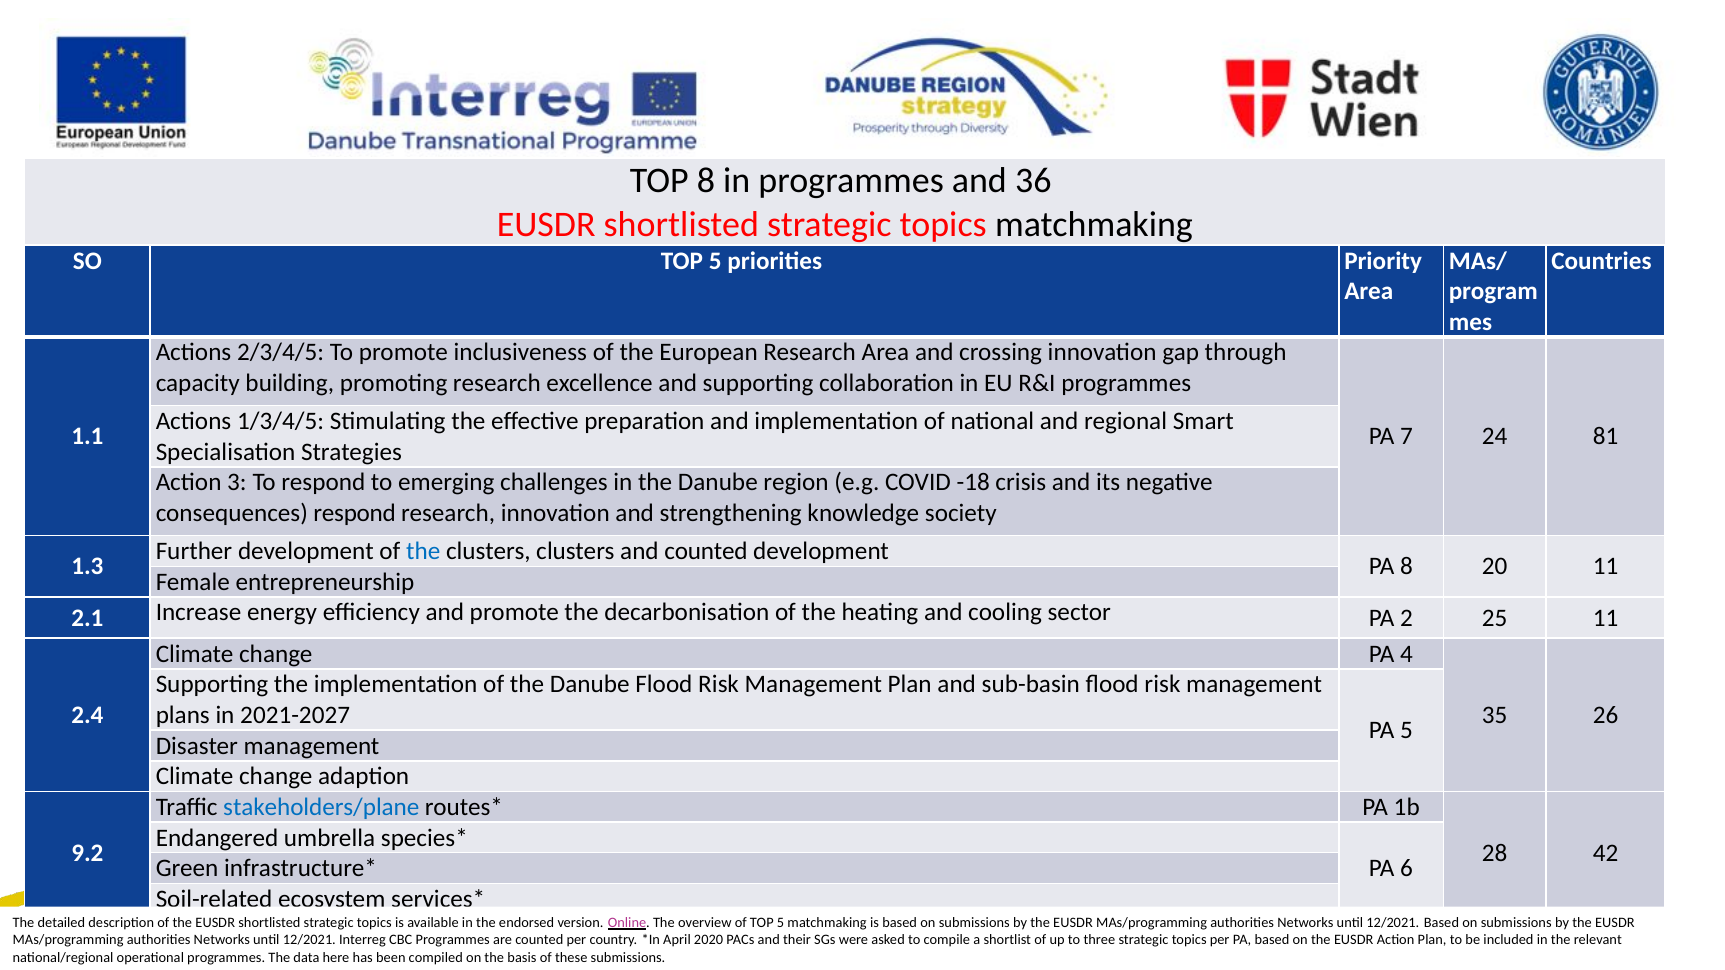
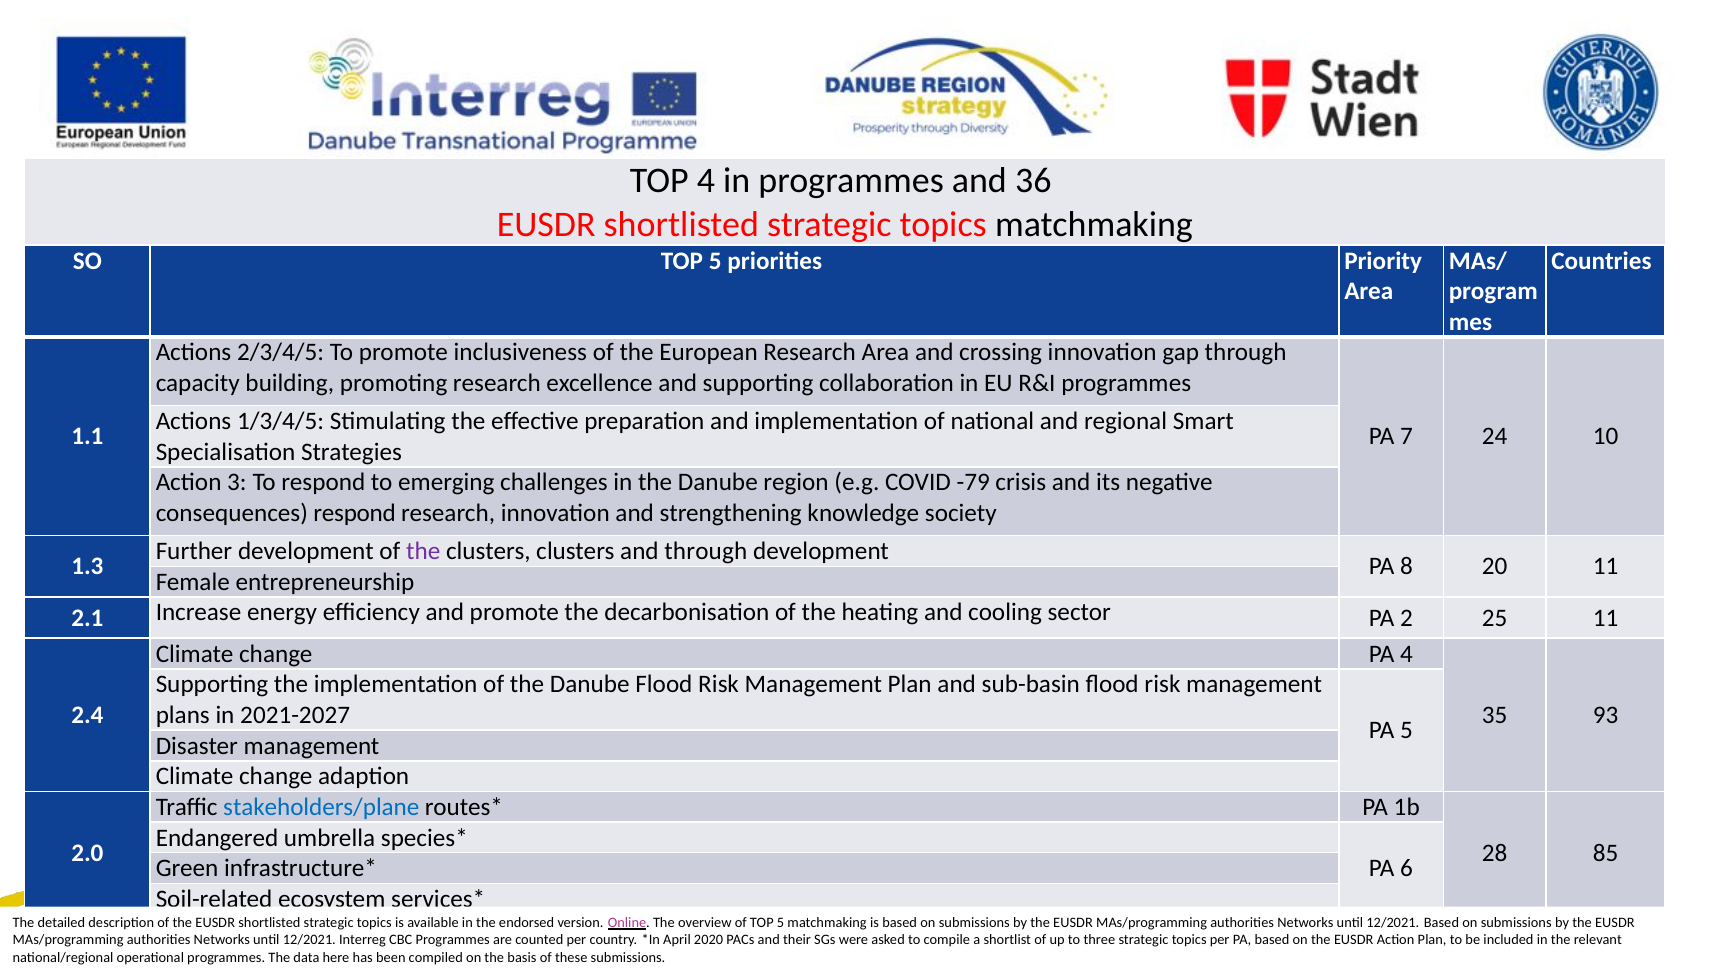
TOP 8: 8 -> 4
81: 81 -> 10
-18: -18 -> -79
the at (423, 551) colour: blue -> purple
and counted: counted -> through
26: 26 -> 93
9.2: 9.2 -> 2.0
42: 42 -> 85
